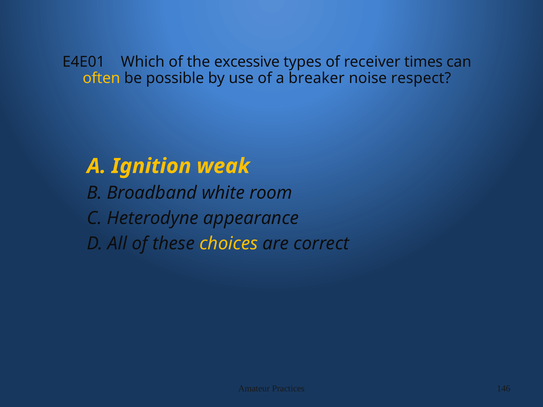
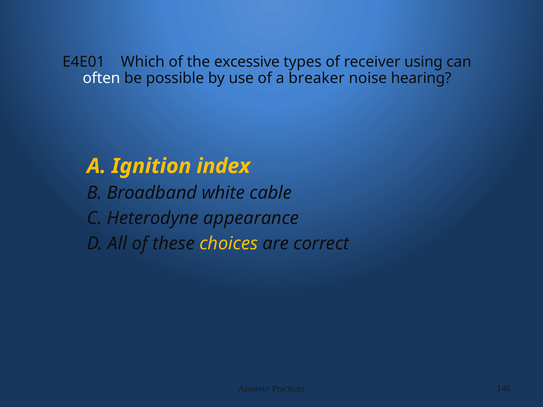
times: times -> using
often colour: yellow -> white
respect: respect -> hearing
weak: weak -> index
room: room -> cable
